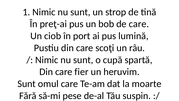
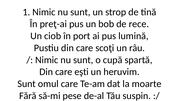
de care: care -> rece
fier: fier -> eşti
